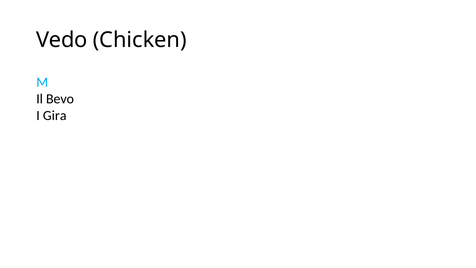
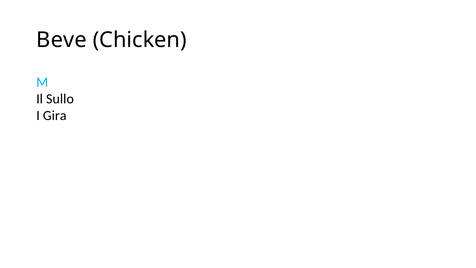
Vedo: Vedo -> Beve
Bevo: Bevo -> Sullo
